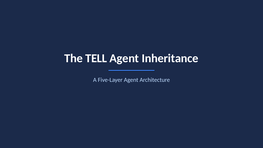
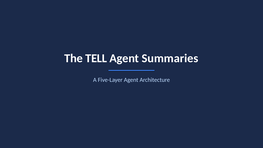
Inheritance: Inheritance -> Summaries
